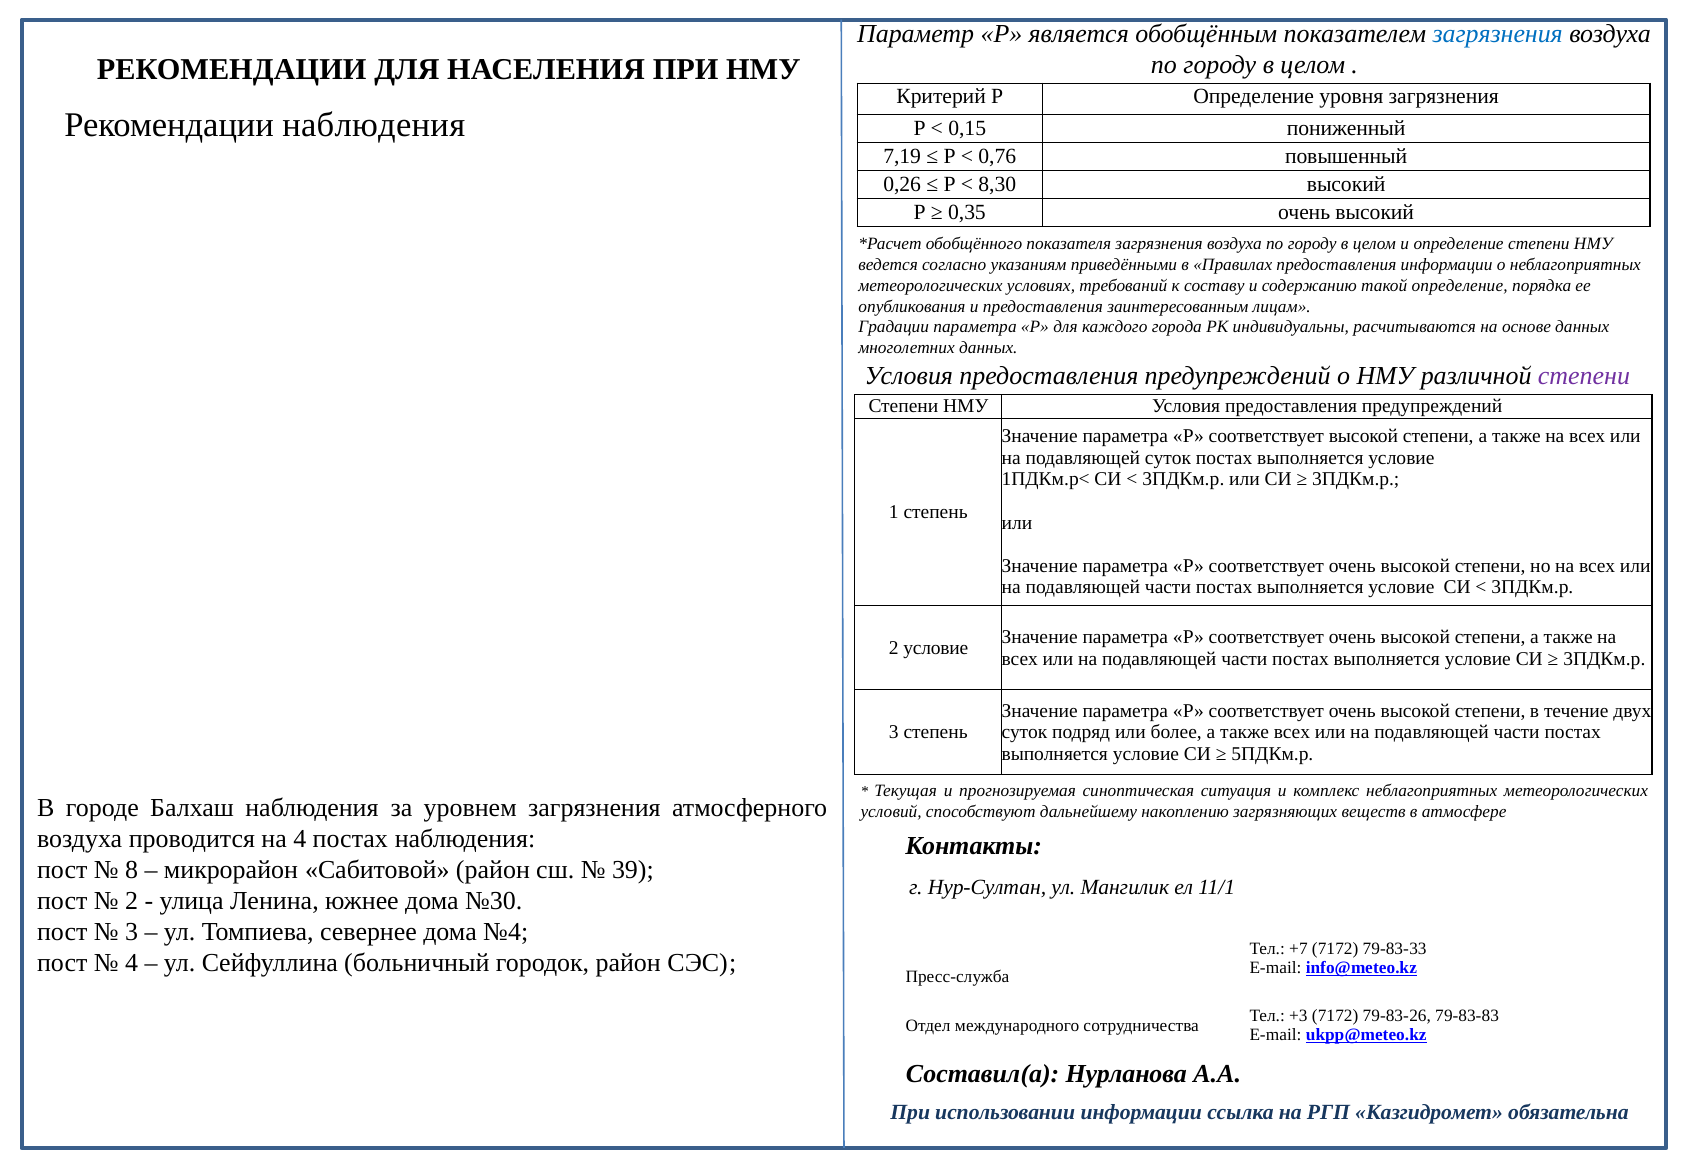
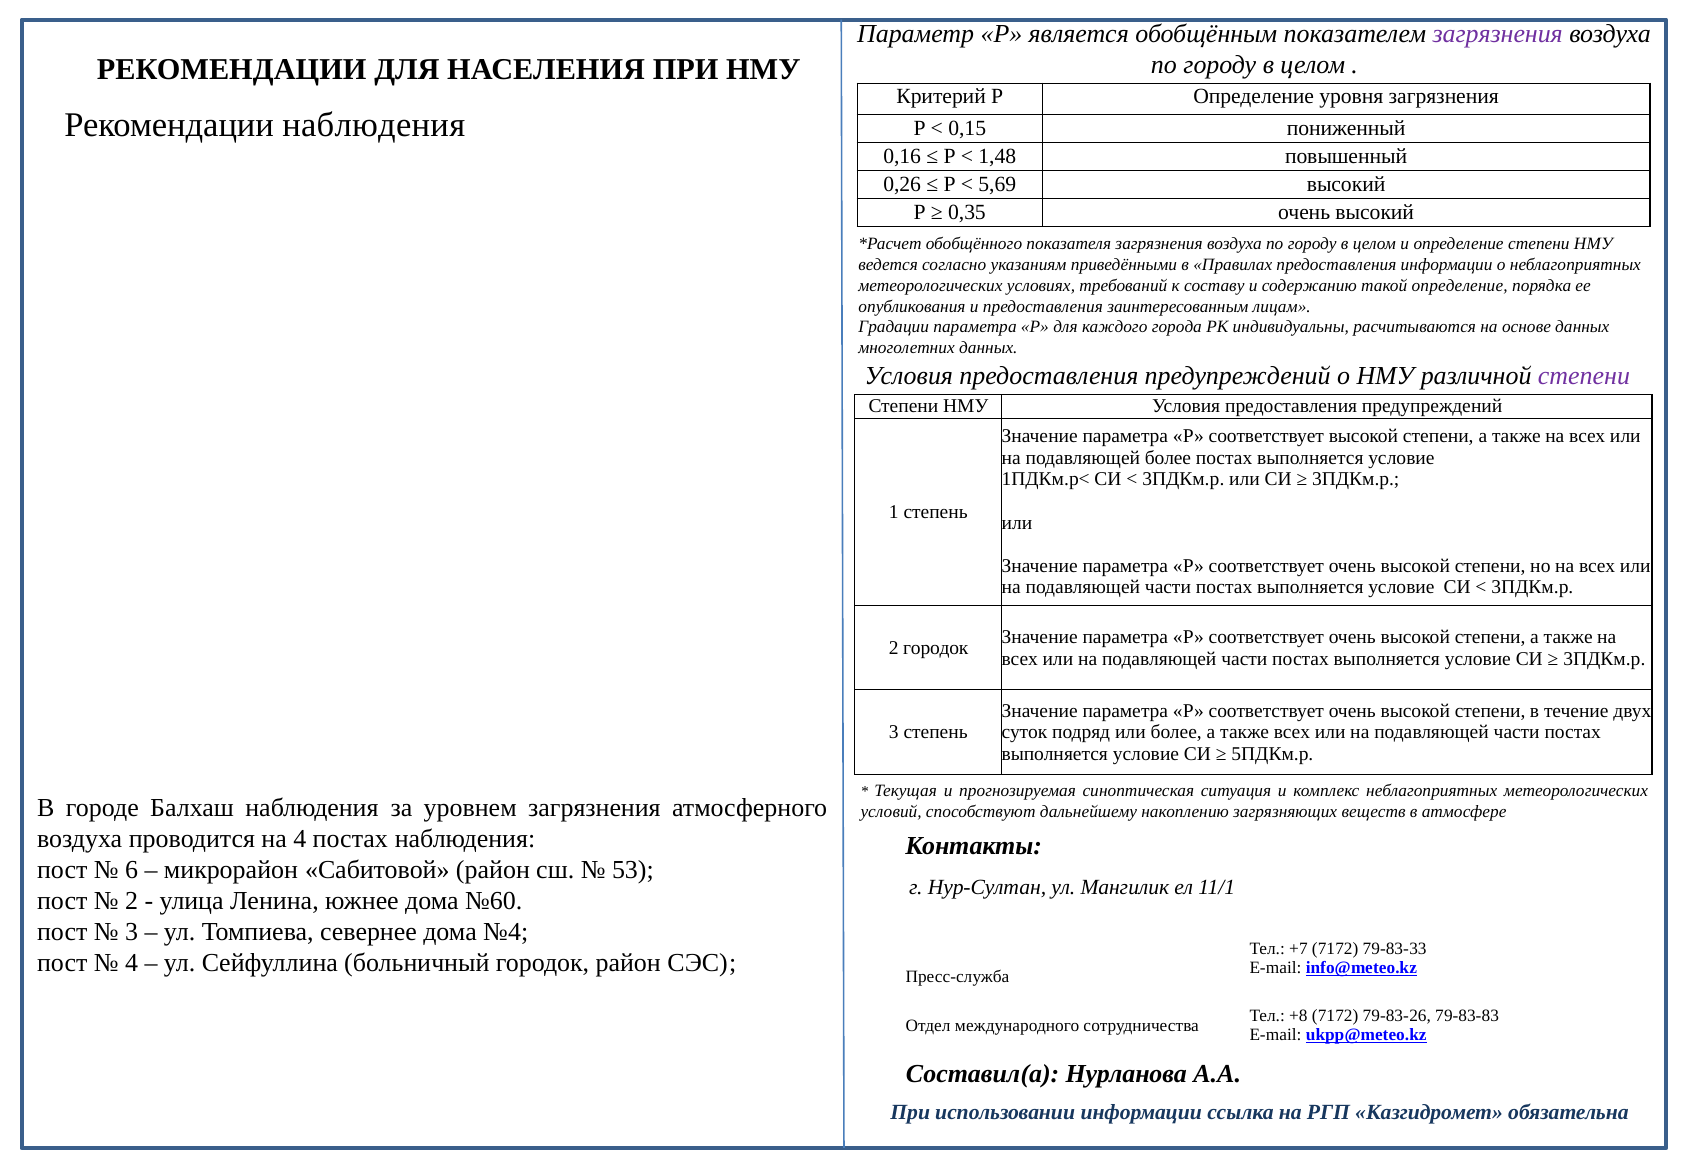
загрязнения at (1498, 34) colour: blue -> purple
7,19: 7,19 -> 0,16
0,76: 0,76 -> 1,48
8,30: 8,30 -> 5,69
подавляющей суток: суток -> более
2 условие: условие -> городок
8: 8 -> 6
39: 39 -> 53
№30: №30 -> №60
+3: +3 -> +8
